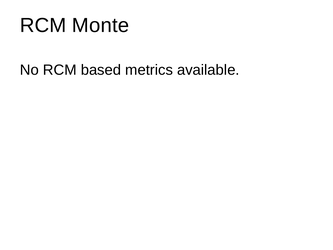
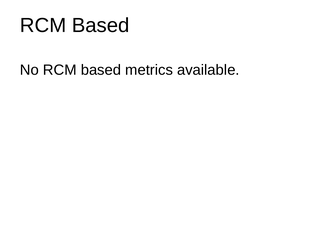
Monte at (101, 25): Monte -> Based
